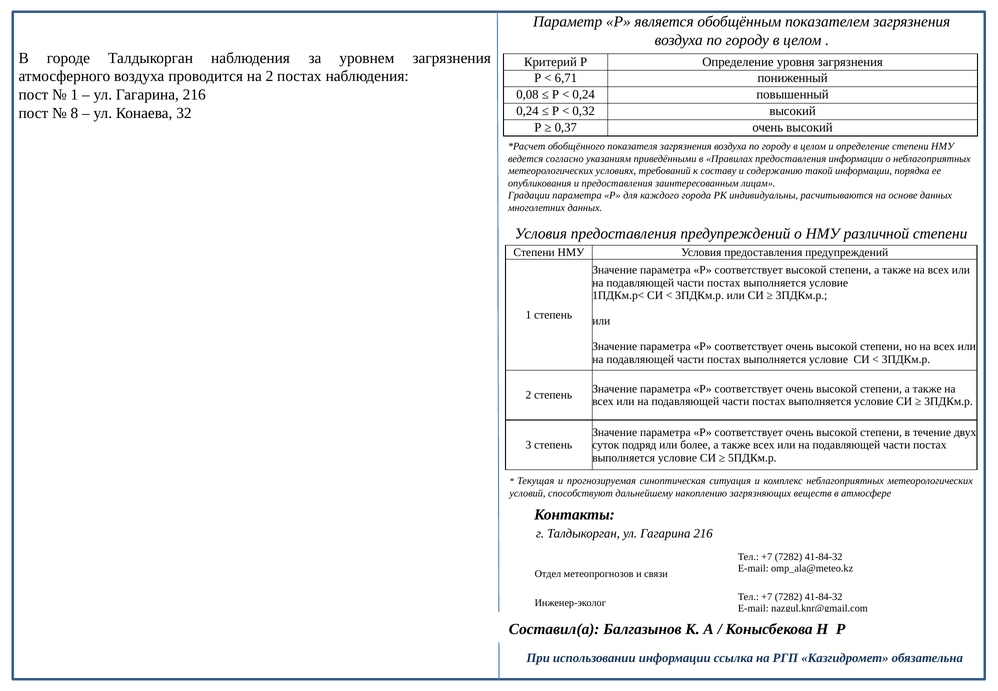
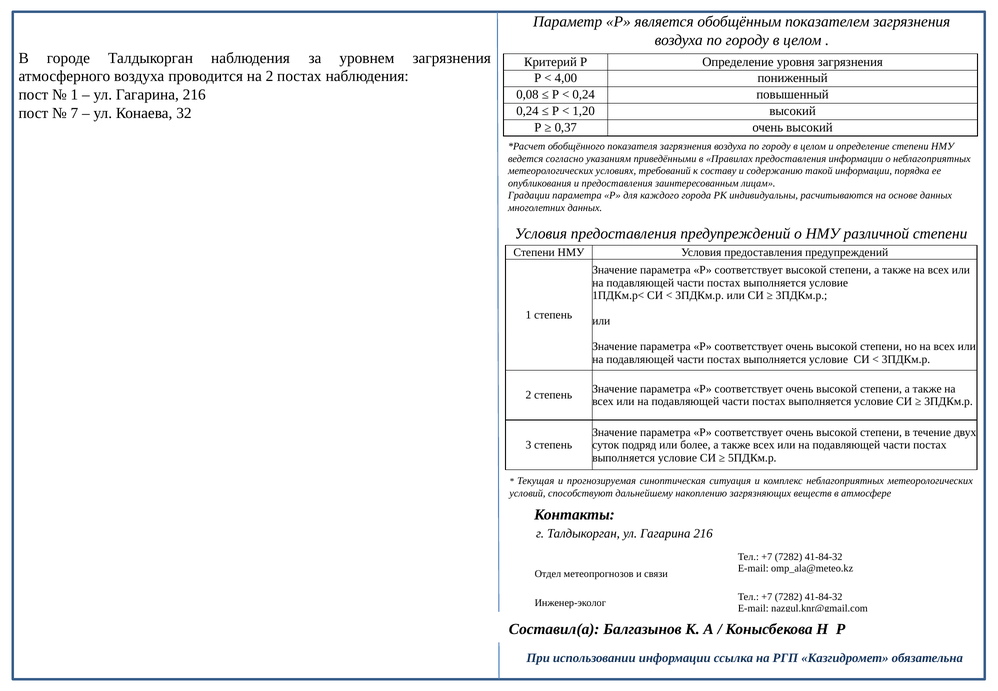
6,71: 6,71 -> 4,00
0,32: 0,32 -> 1,20
8: 8 -> 7
